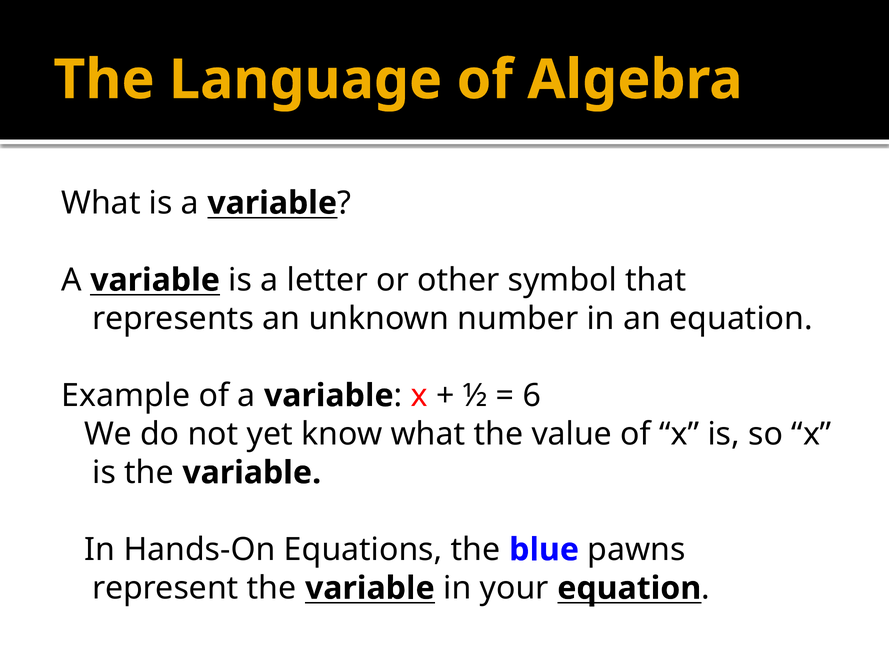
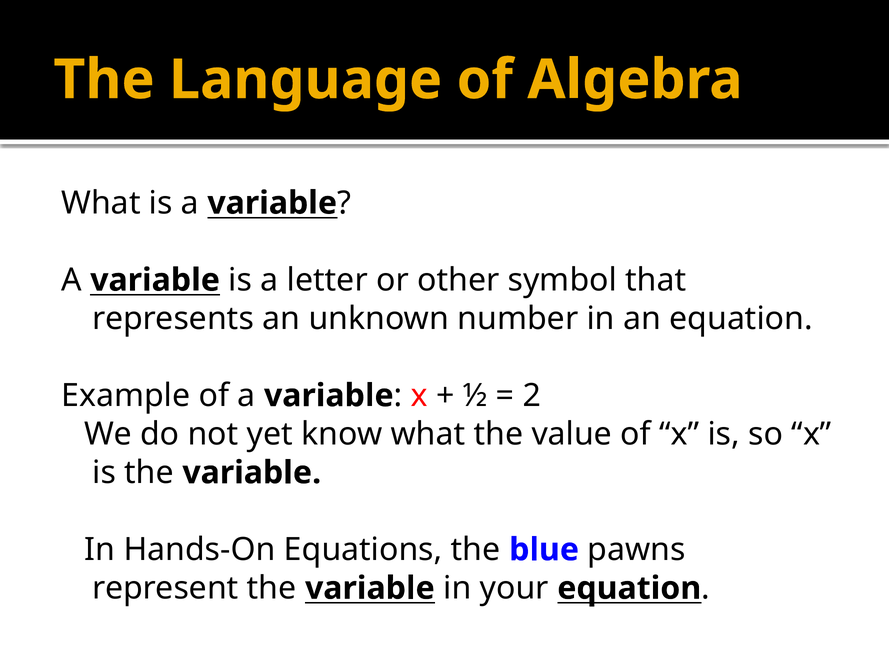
6: 6 -> 2
